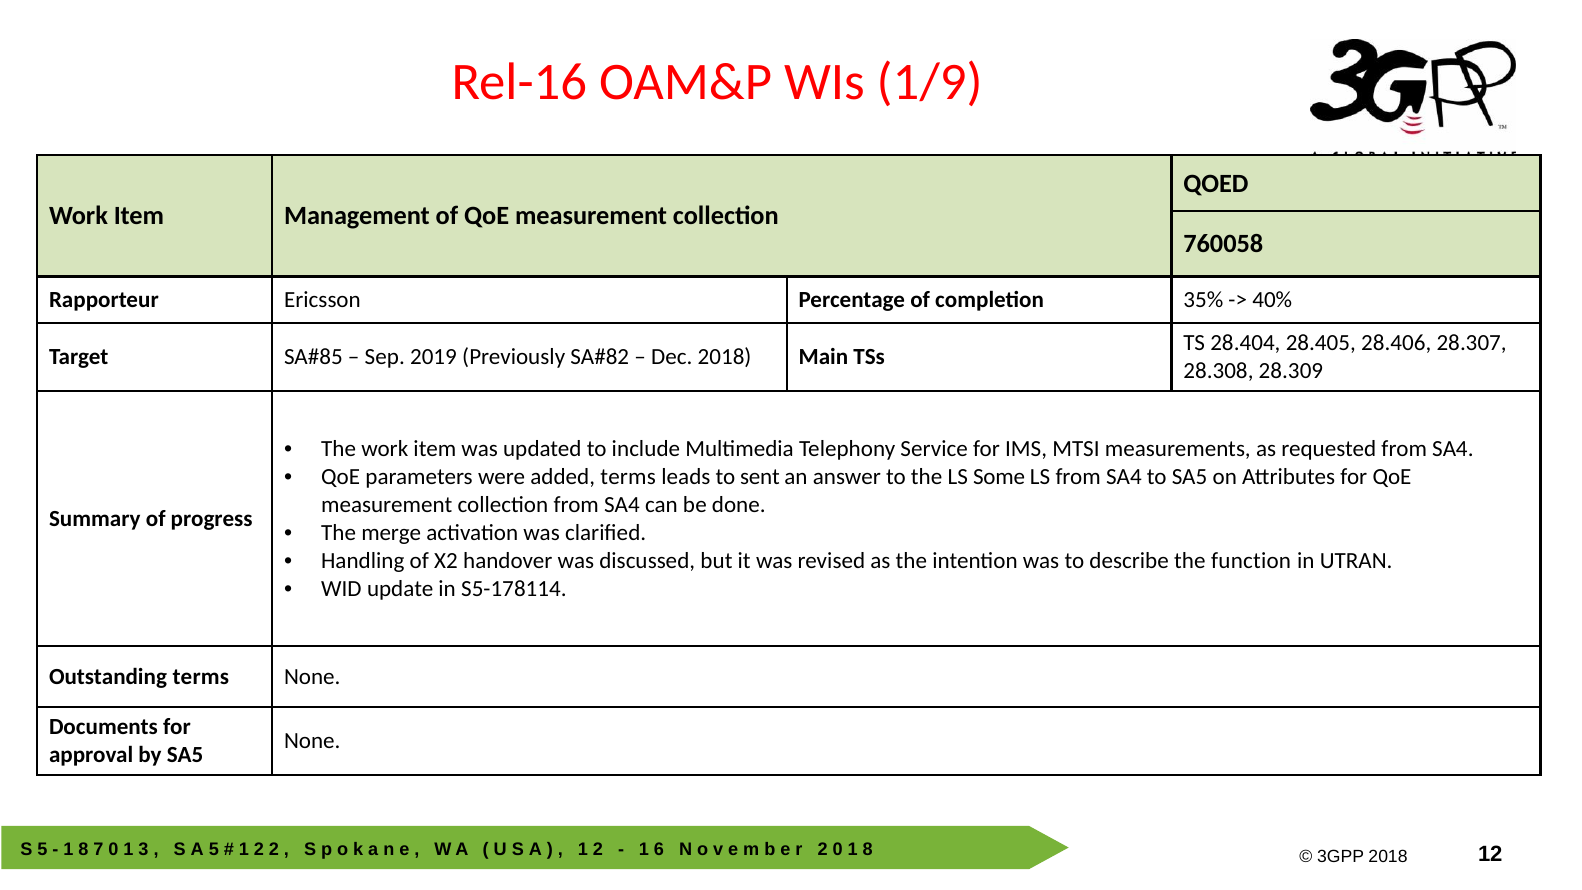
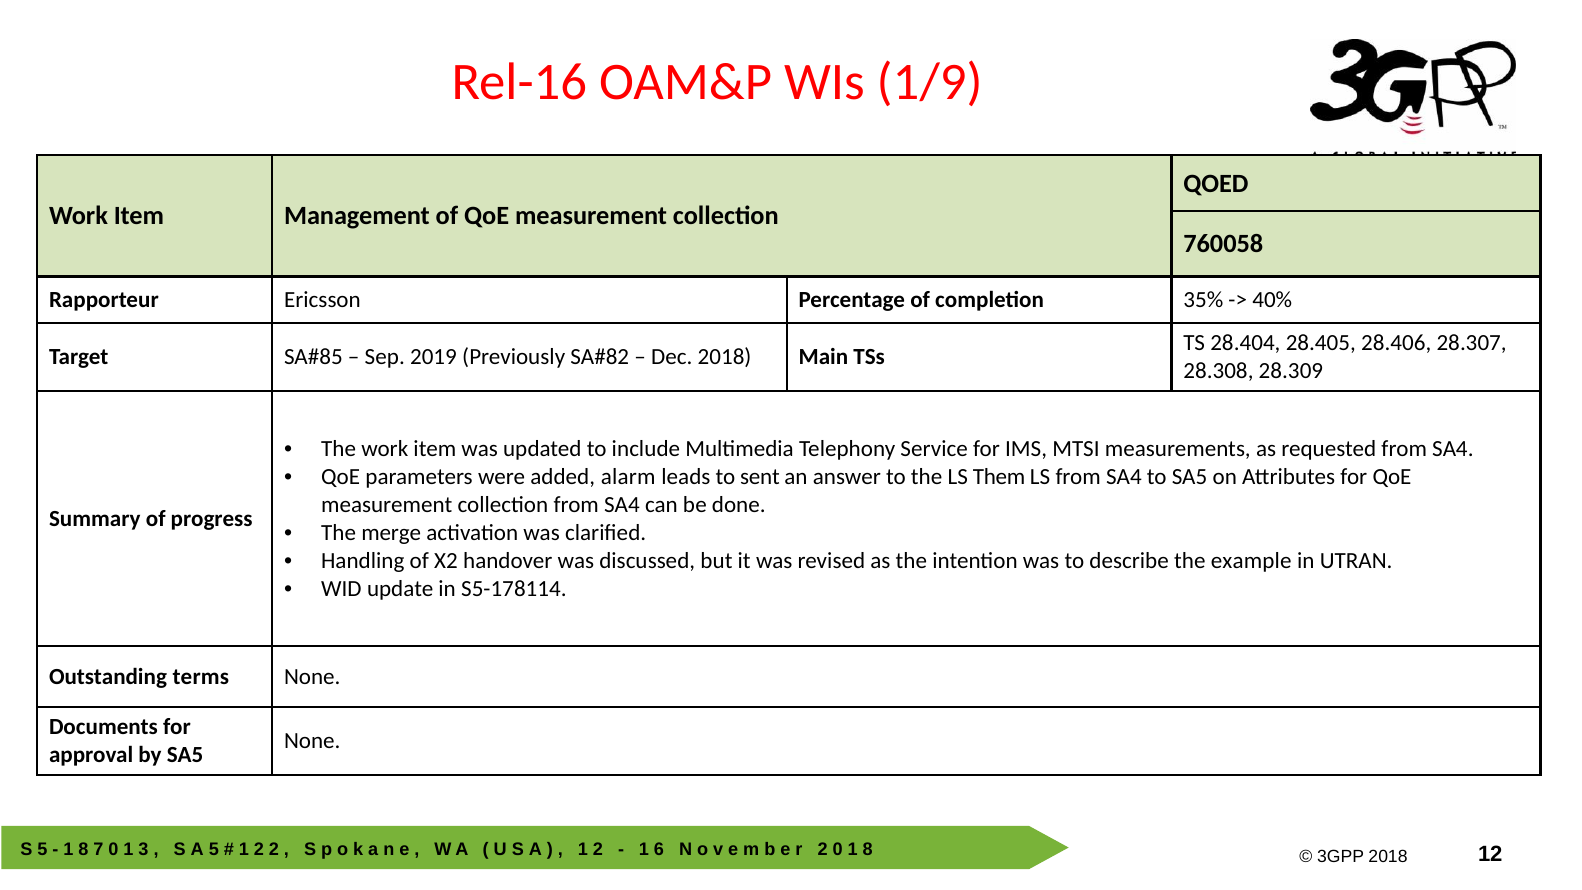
added terms: terms -> alarm
Some: Some -> Them
function: function -> example
